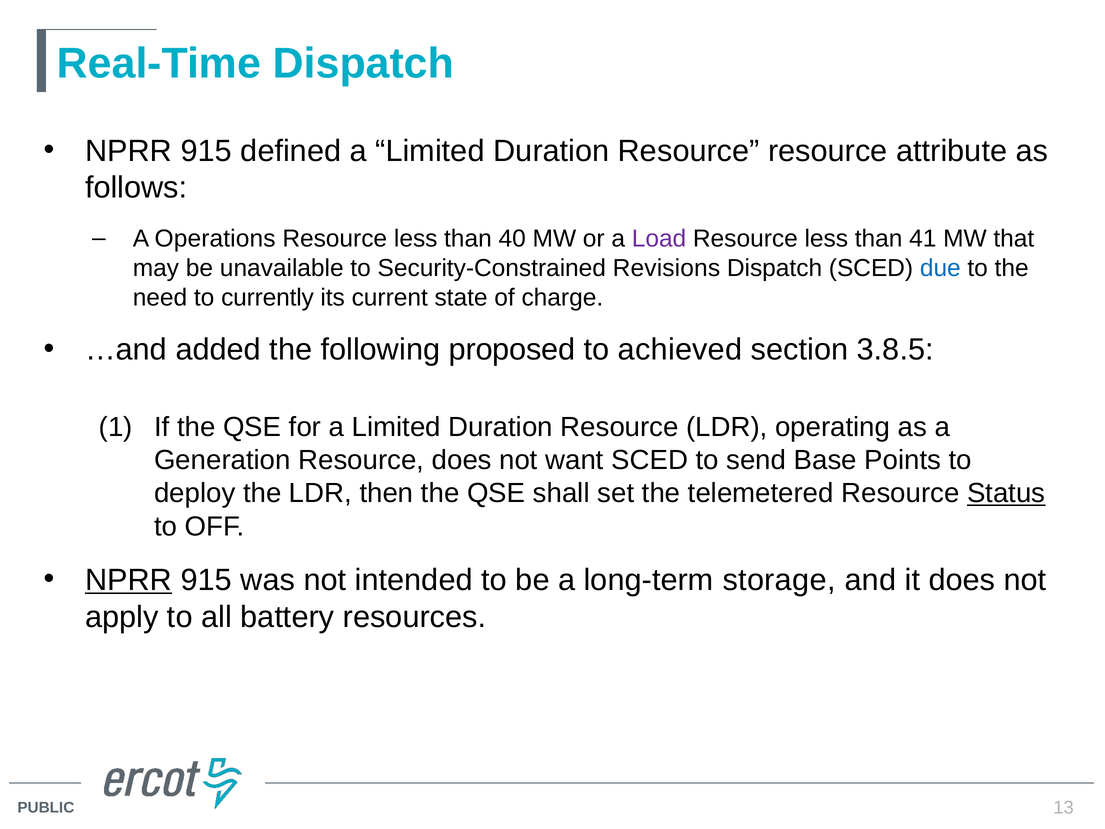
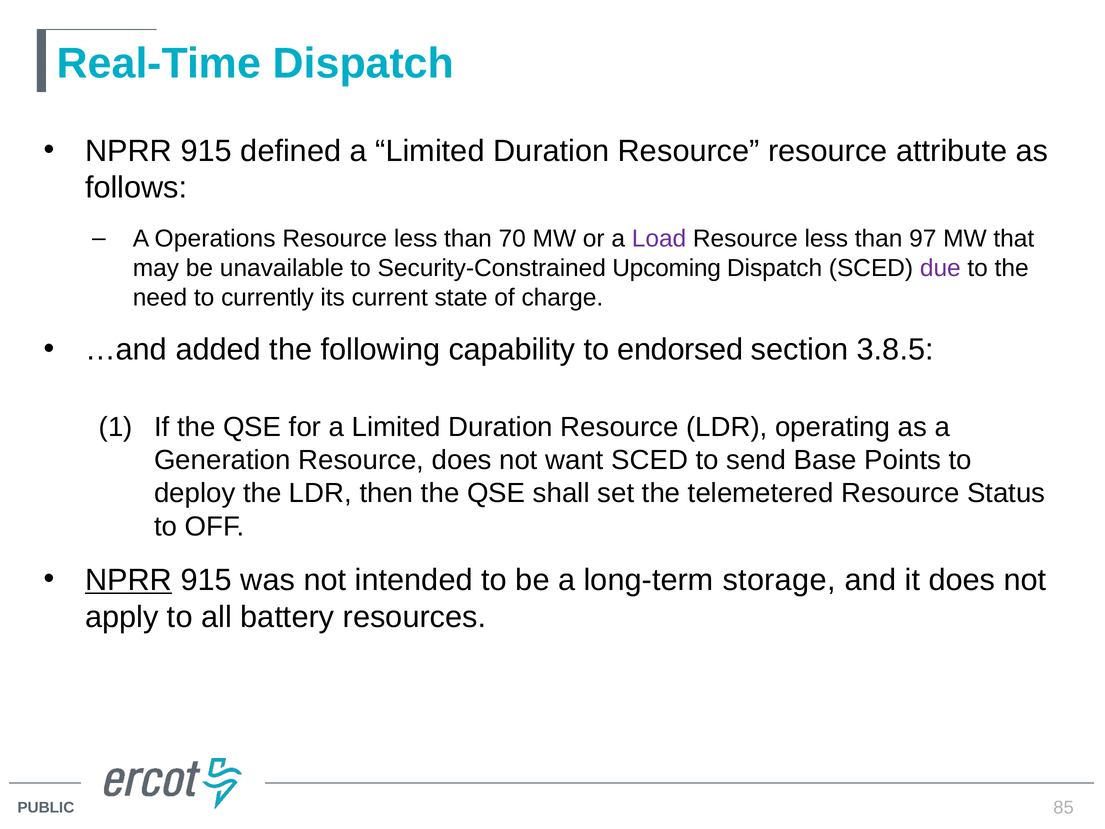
40: 40 -> 70
41: 41 -> 97
Revisions: Revisions -> Upcoming
due colour: blue -> purple
proposed: proposed -> capability
achieved: achieved -> endorsed
Status underline: present -> none
13: 13 -> 85
